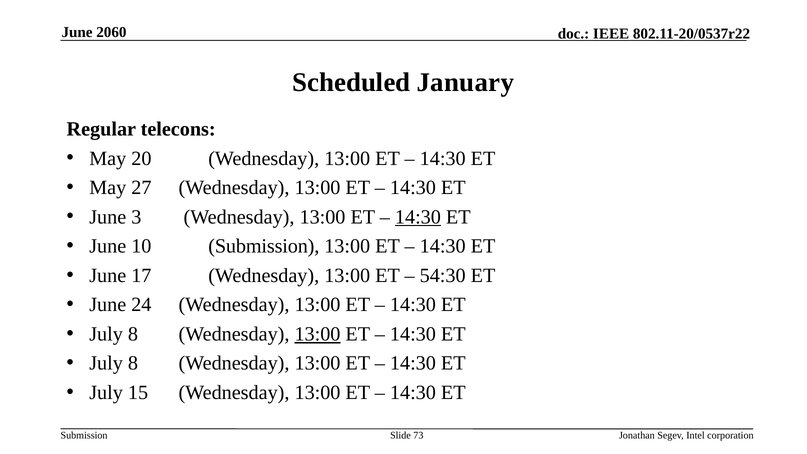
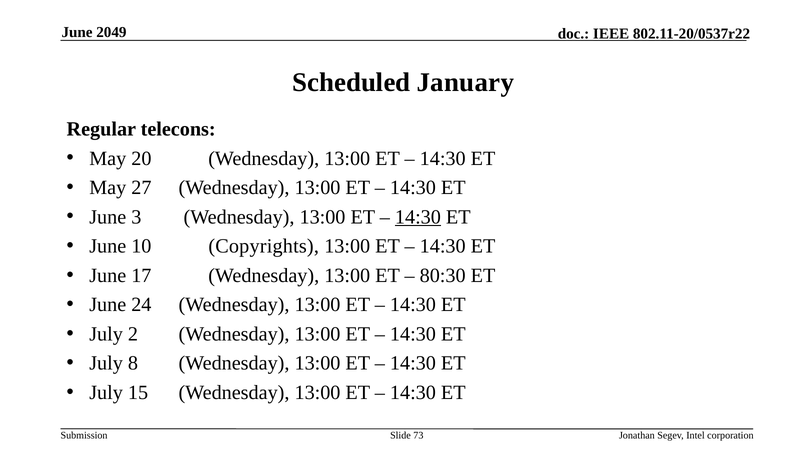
2060: 2060 -> 2049
10 Submission: Submission -> Copyrights
54:30: 54:30 -> 80:30
8 at (133, 334): 8 -> 2
13:00 at (317, 334) underline: present -> none
